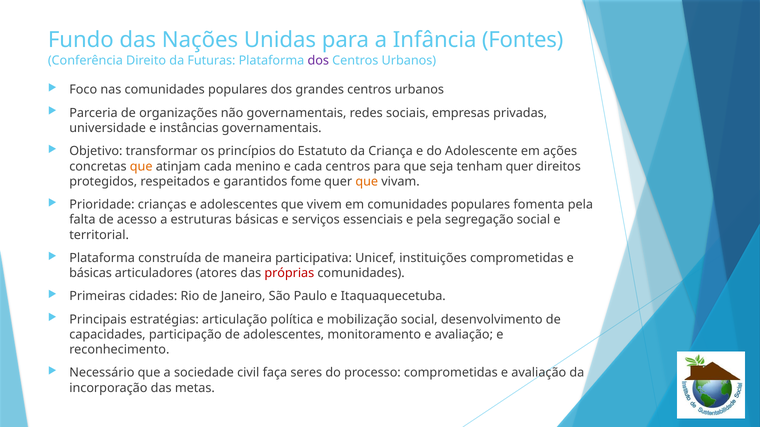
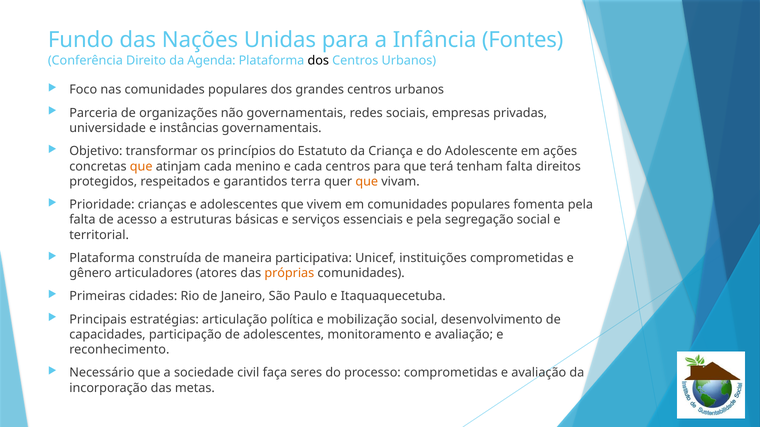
Futuras: Futuras -> Agenda
dos at (318, 60) colour: purple -> black
seja: seja -> terá
tenham quer: quer -> falta
fome: fome -> terra
básicas at (90, 274): básicas -> gênero
próprias colour: red -> orange
